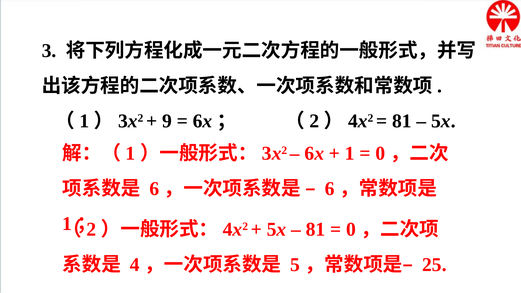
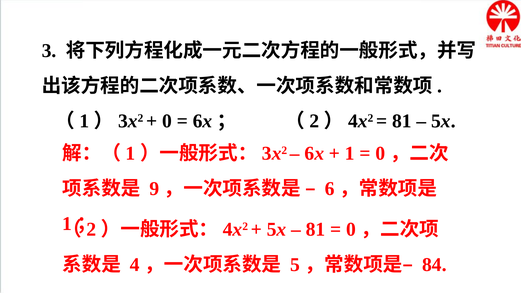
9 at (167, 121): 9 -> 0
6 at (154, 189): 6 -> 9
25: 25 -> 84
